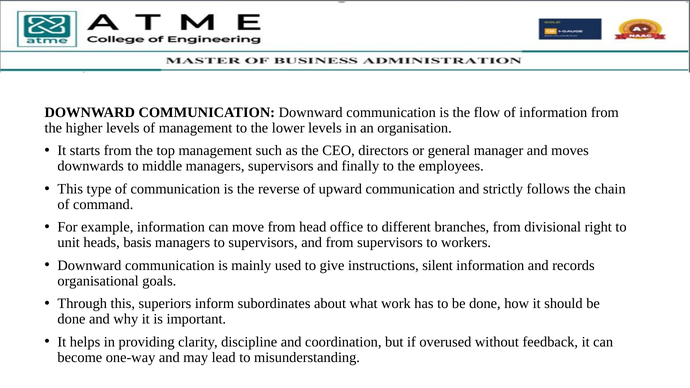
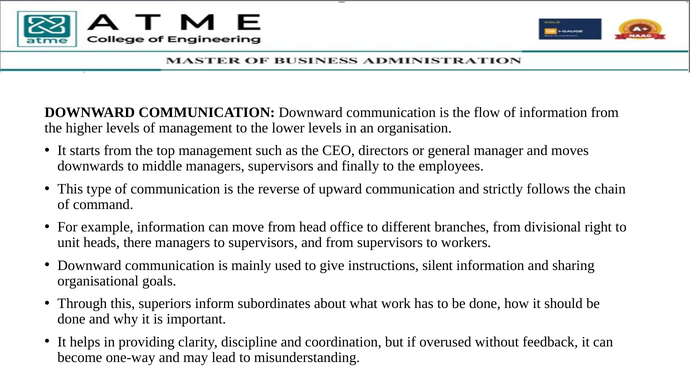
basis: basis -> there
records: records -> sharing
